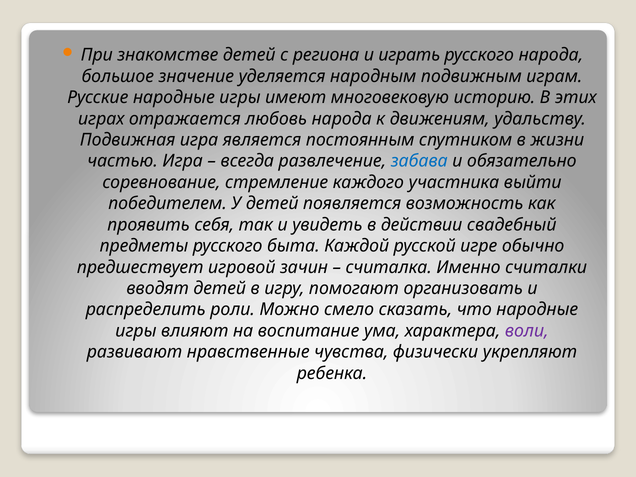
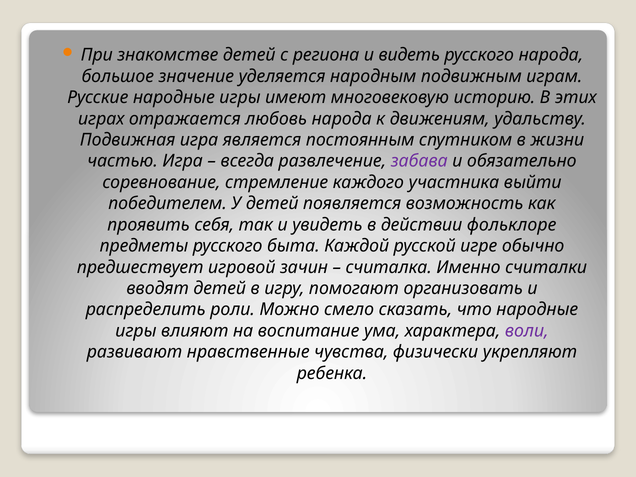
играть: играть -> видеть
забава colour: blue -> purple
свадебный: свадебный -> фольклоре
